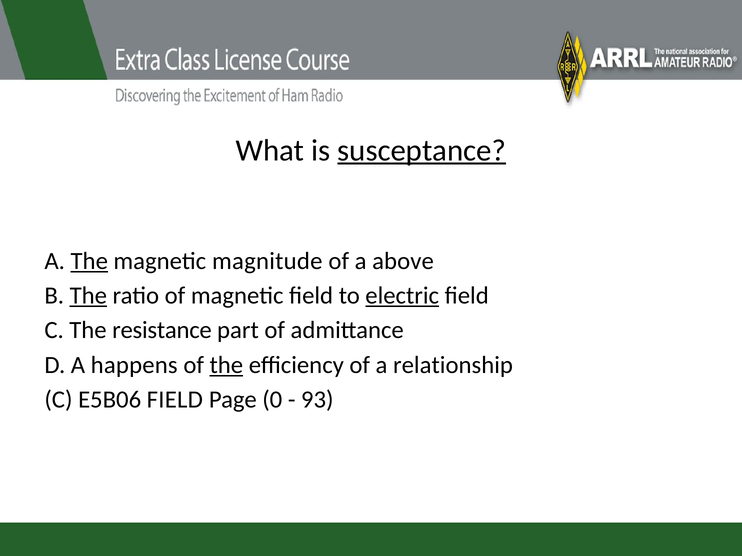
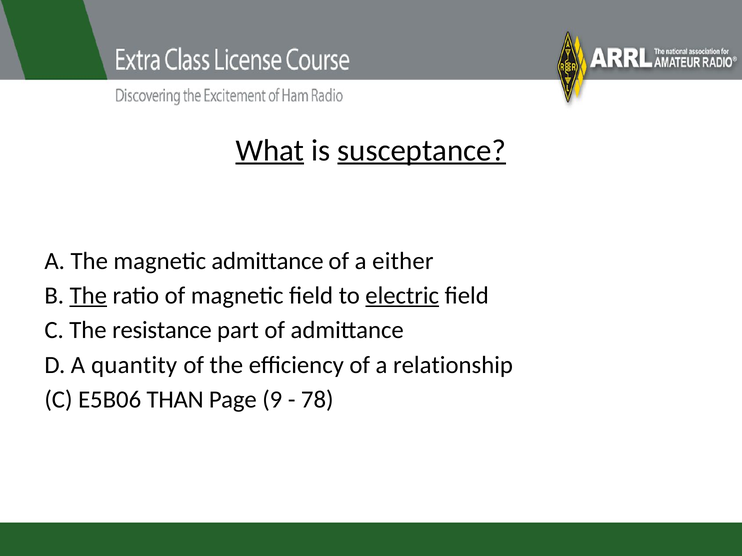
What underline: none -> present
The at (89, 261) underline: present -> none
magnetic magnitude: magnitude -> admittance
above: above -> either
happens: happens -> quantity
the at (226, 365) underline: present -> none
E5B06 FIELD: FIELD -> THAN
0: 0 -> 9
93: 93 -> 78
